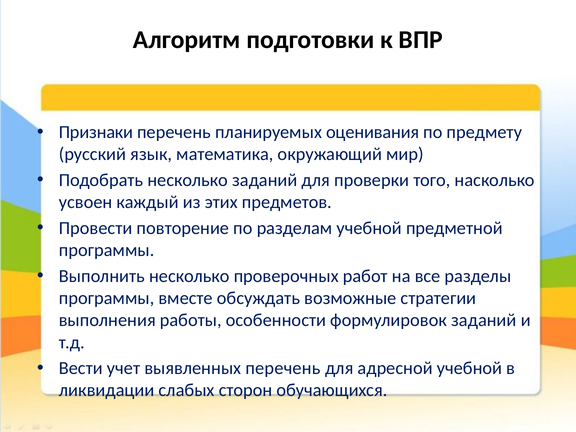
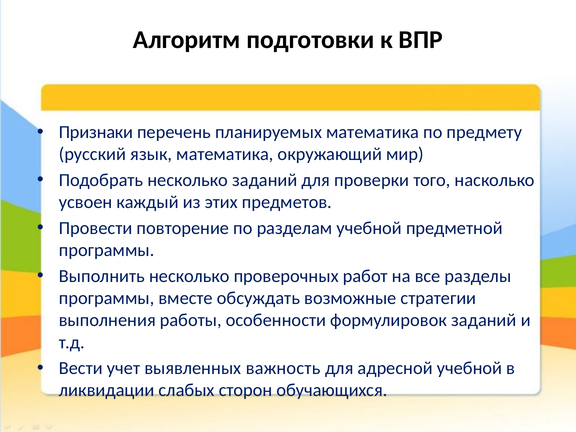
планируемых оценивания: оценивания -> математика
выявленных перечень: перечень -> важность
